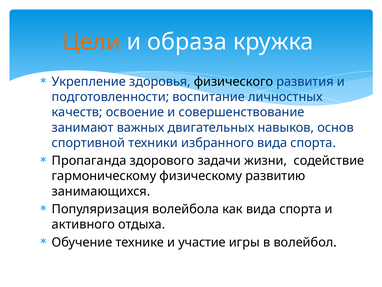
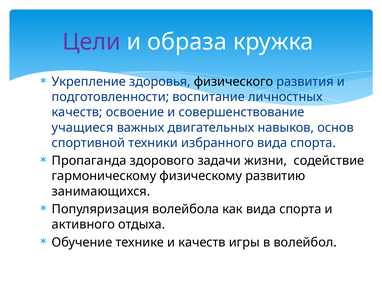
Цели colour: orange -> purple
занимают: занимают -> учащиеся
и участие: участие -> качеств
